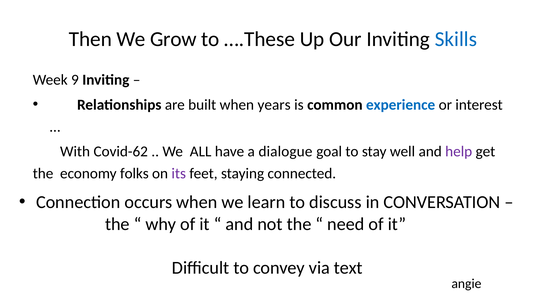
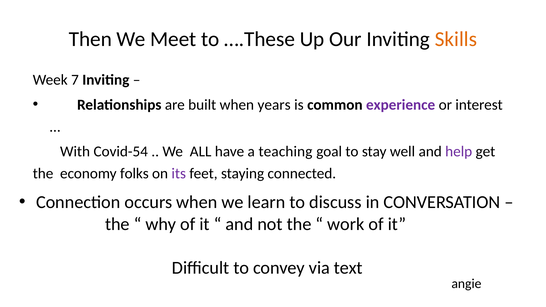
Grow: Grow -> Meet
Skills colour: blue -> orange
9: 9 -> 7
experience colour: blue -> purple
Covid-62: Covid-62 -> Covid-54
dialogue: dialogue -> teaching
need: need -> work
